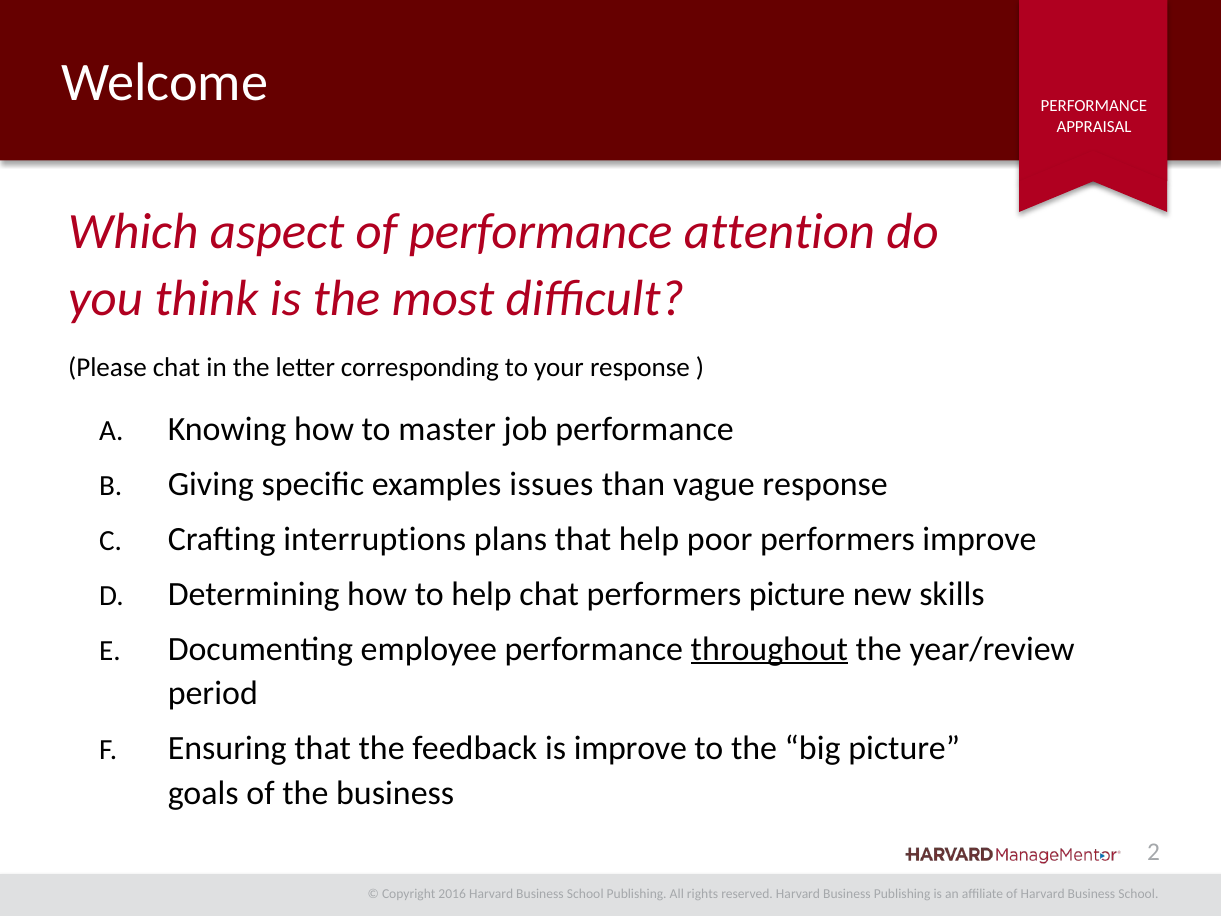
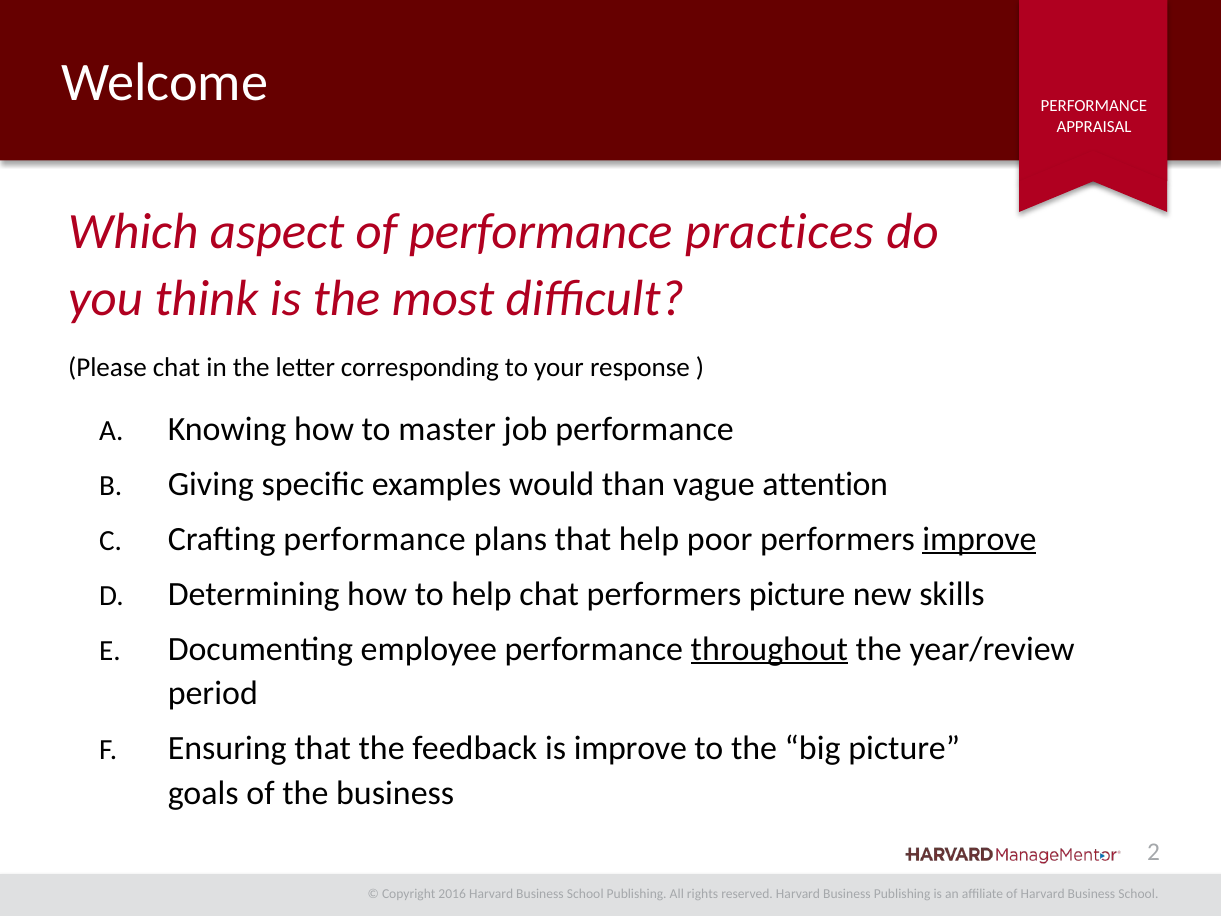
attention: attention -> practices
issues: issues -> would
vague response: response -> attention
Crafting interruptions: interruptions -> performance
improve at (979, 539) underline: none -> present
